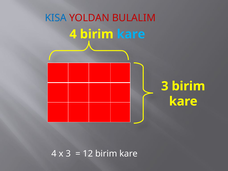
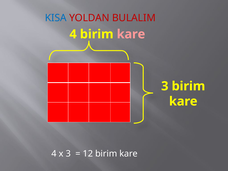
kare at (131, 34) colour: light blue -> pink
